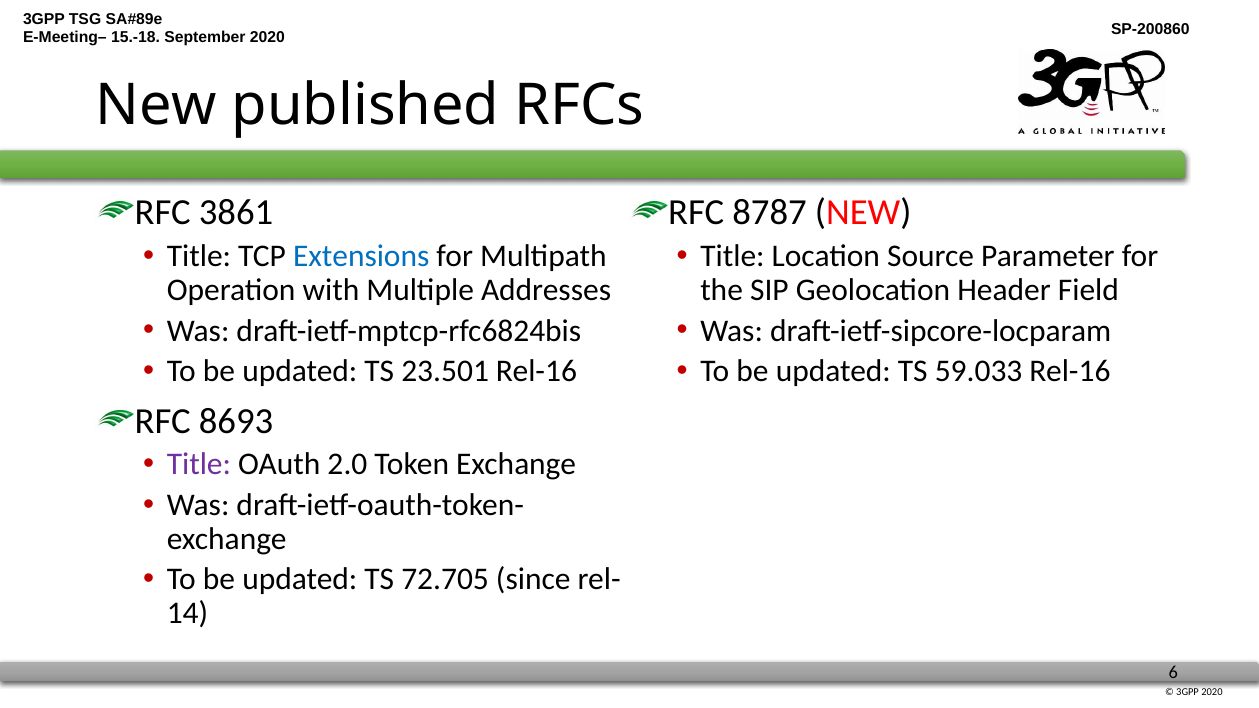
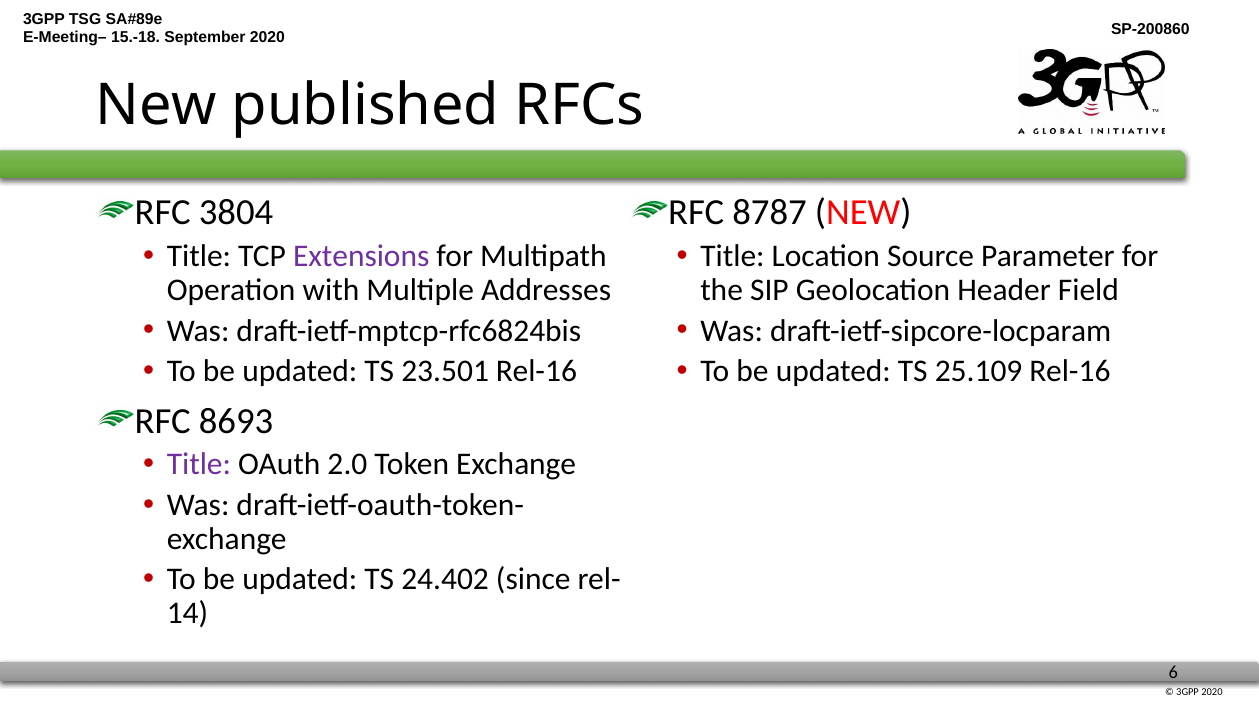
3861: 3861 -> 3804
Extensions colour: blue -> purple
59.033: 59.033 -> 25.109
72.705: 72.705 -> 24.402
